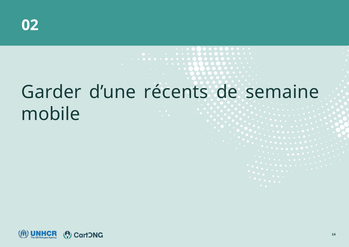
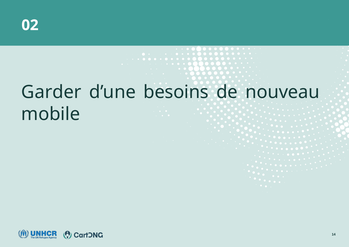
récents: récents -> besoins
semaine: semaine -> nouveau
